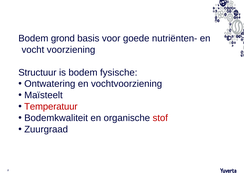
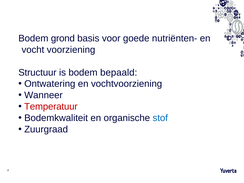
fysische: fysische -> bepaald
Maïsteelt: Maïsteelt -> Wanneer
stof colour: red -> blue
